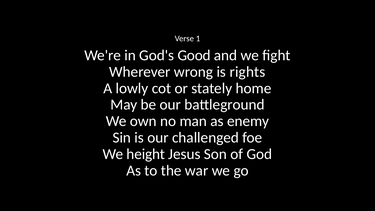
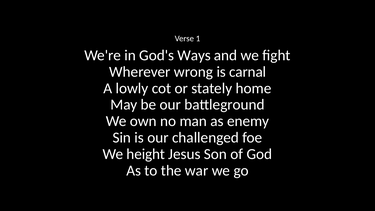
Good: Good -> Ways
rights: rights -> carnal
